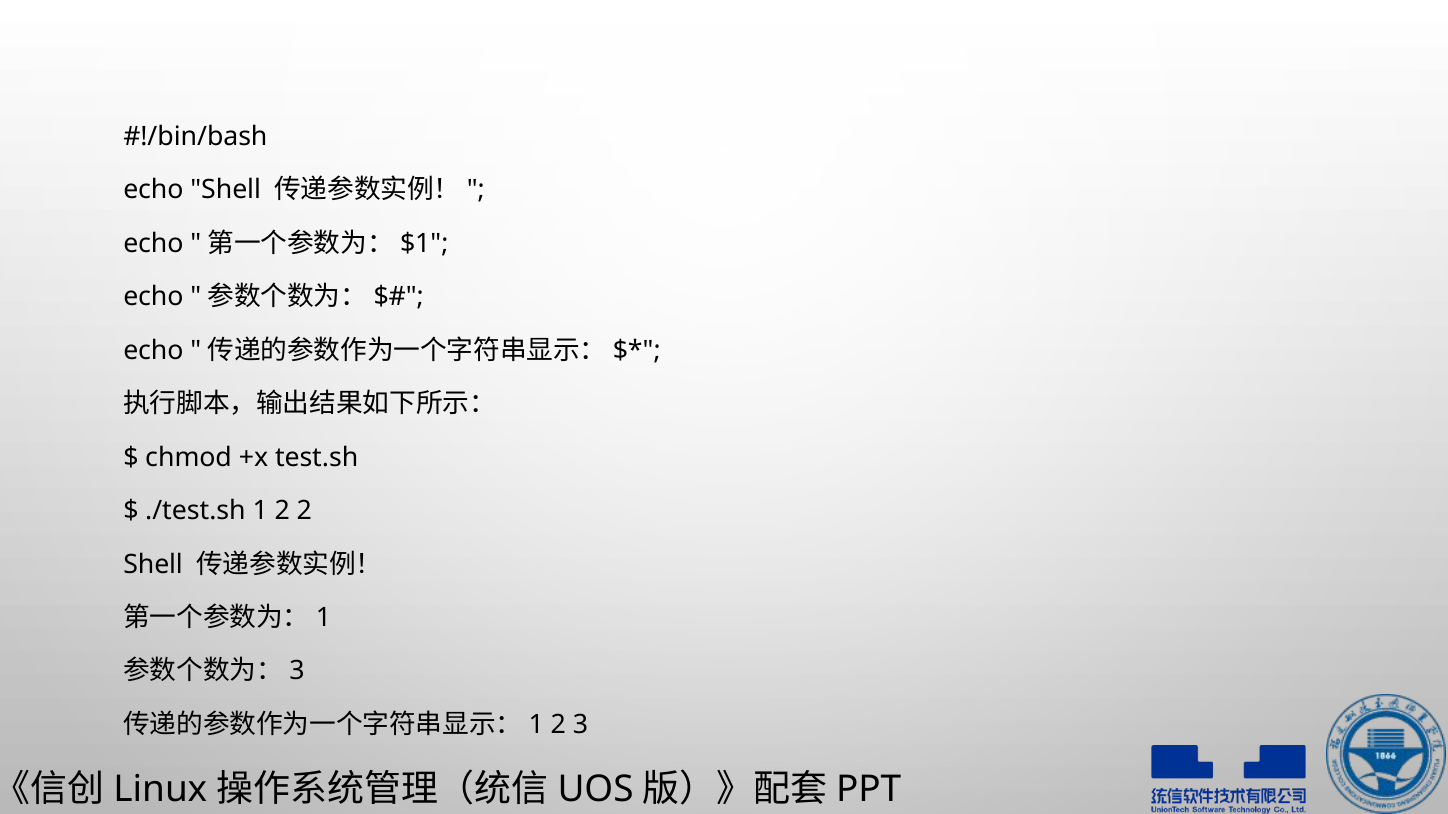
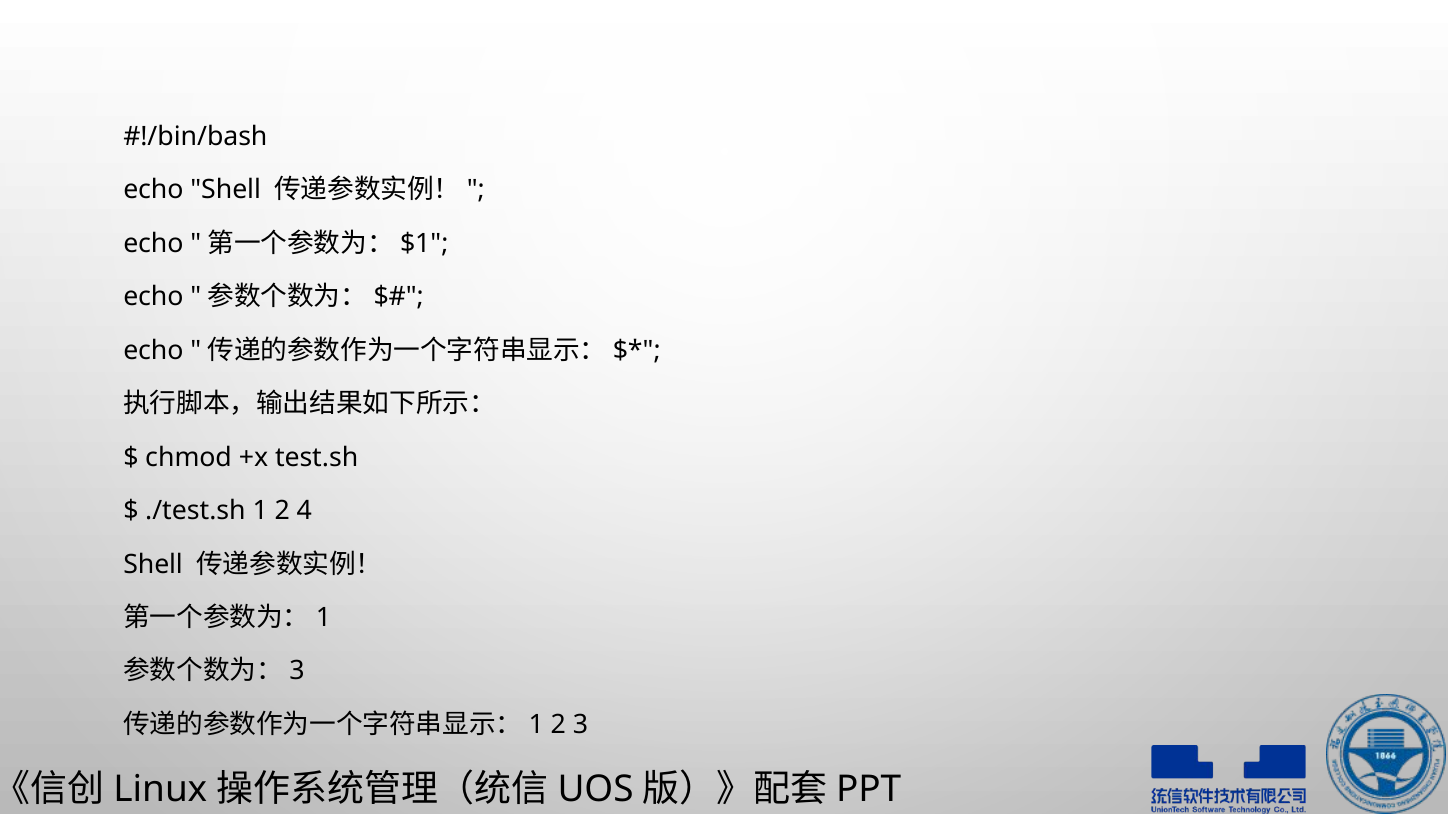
2 2: 2 -> 4
